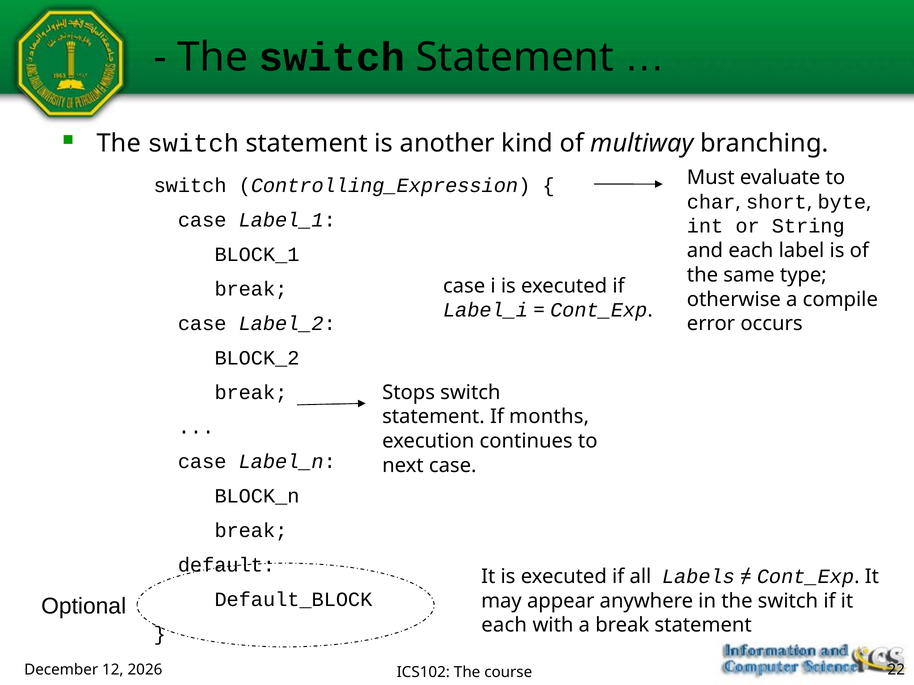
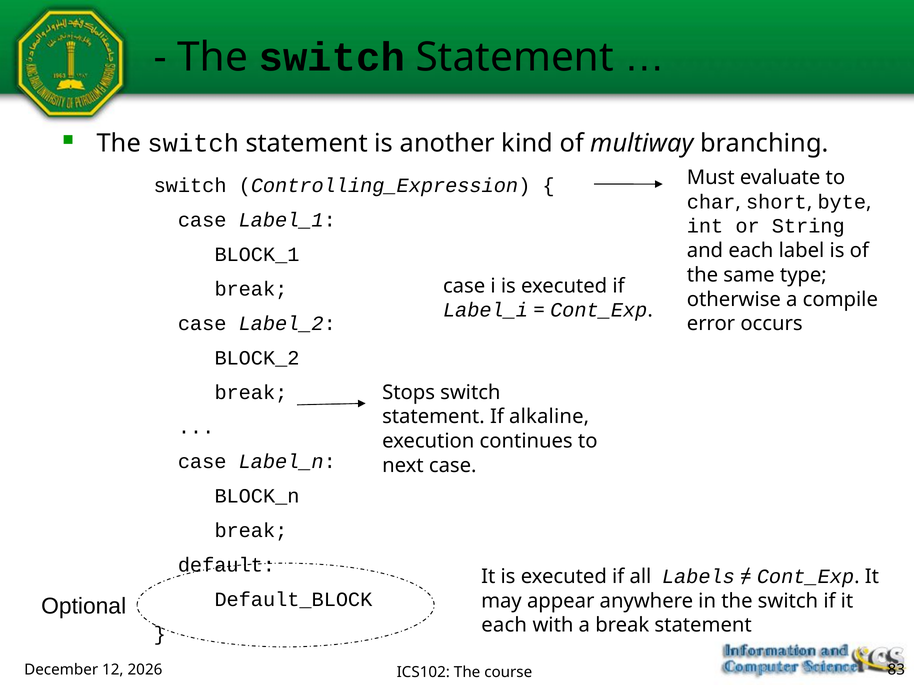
months: months -> alkaline
22: 22 -> 83
